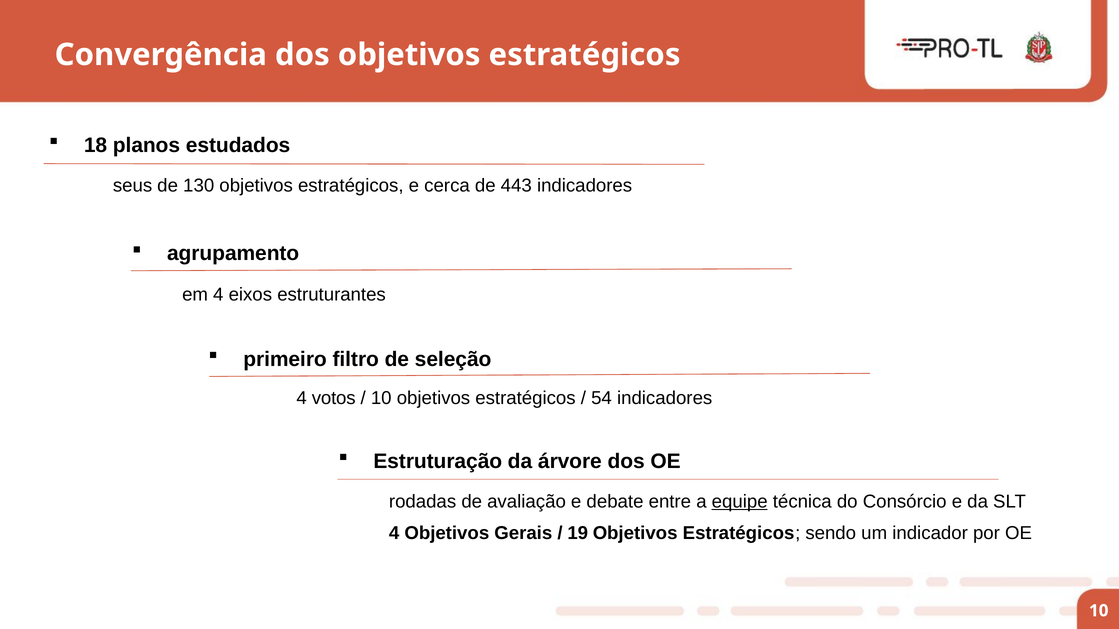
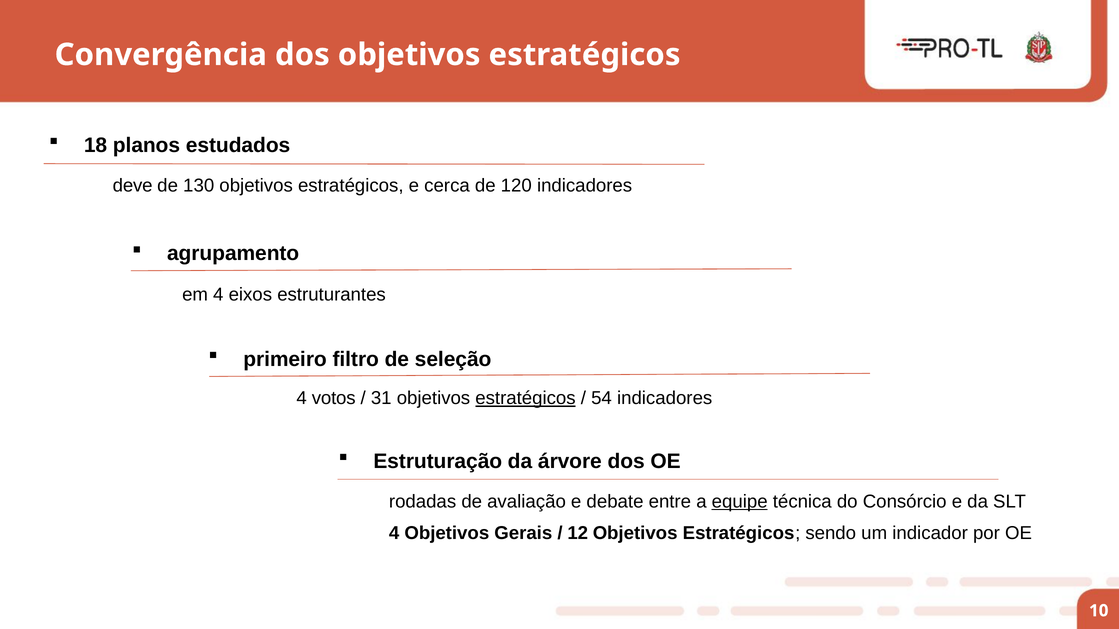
seus: seus -> deve
443: 443 -> 120
10 at (381, 398): 10 -> 31
estratégicos at (525, 398) underline: none -> present
19: 19 -> 12
